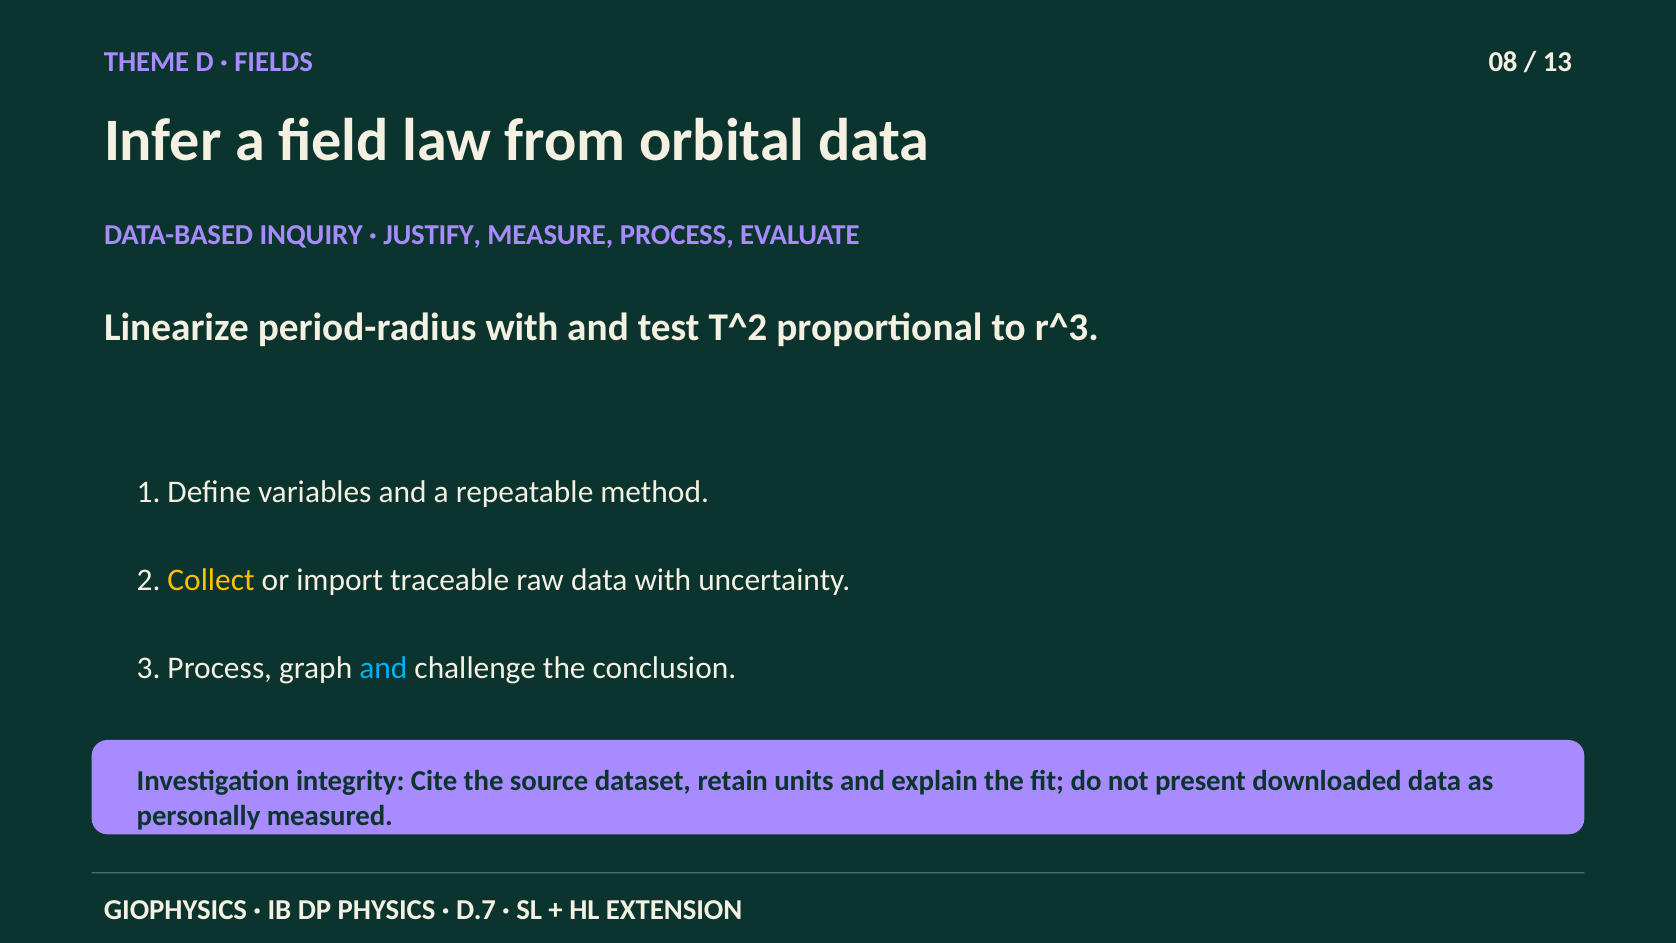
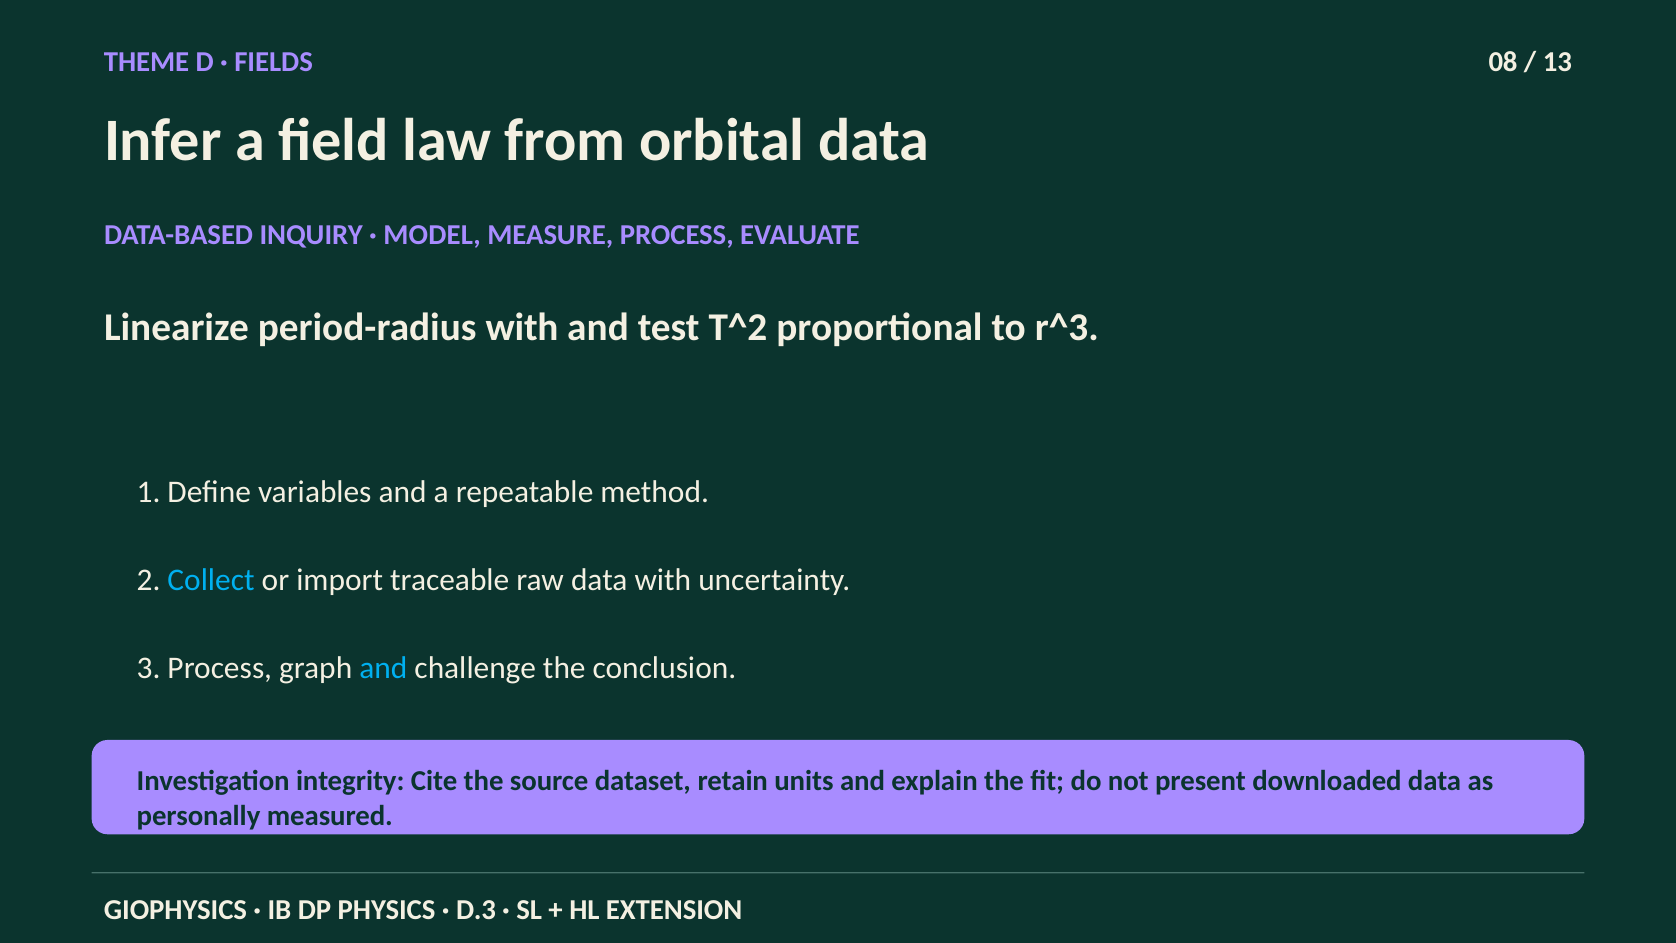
JUSTIFY: JUSTIFY -> MODEL
Collect colour: yellow -> light blue
D.7: D.7 -> D.3
